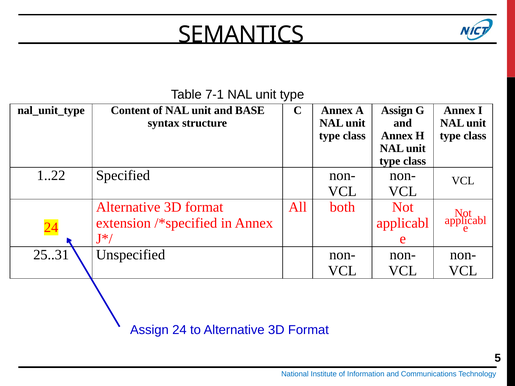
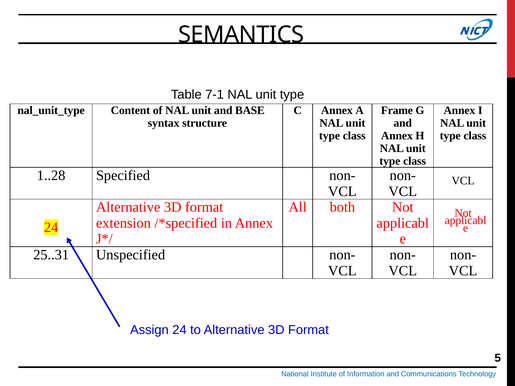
Assign at (397, 110): Assign -> Frame
1..22: 1..22 -> 1..28
